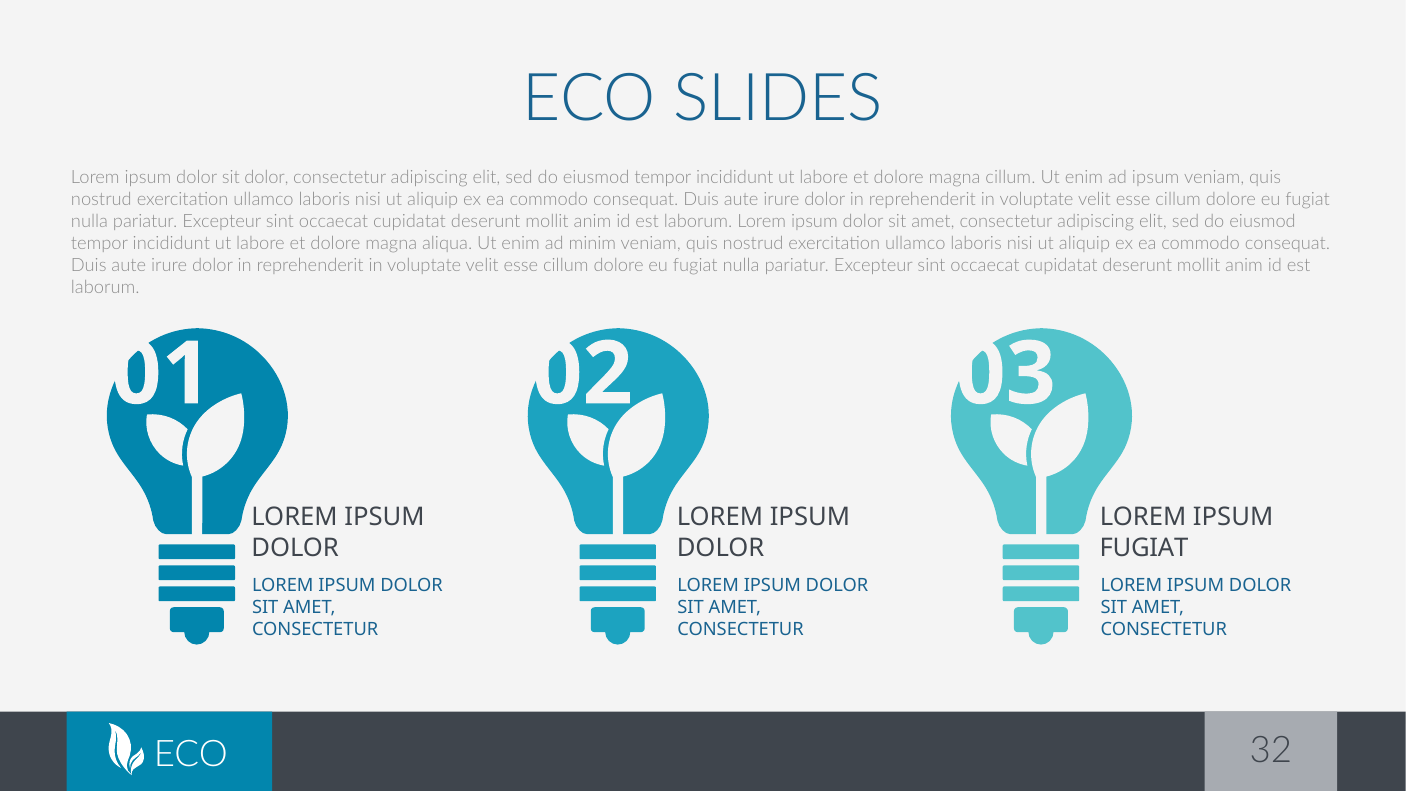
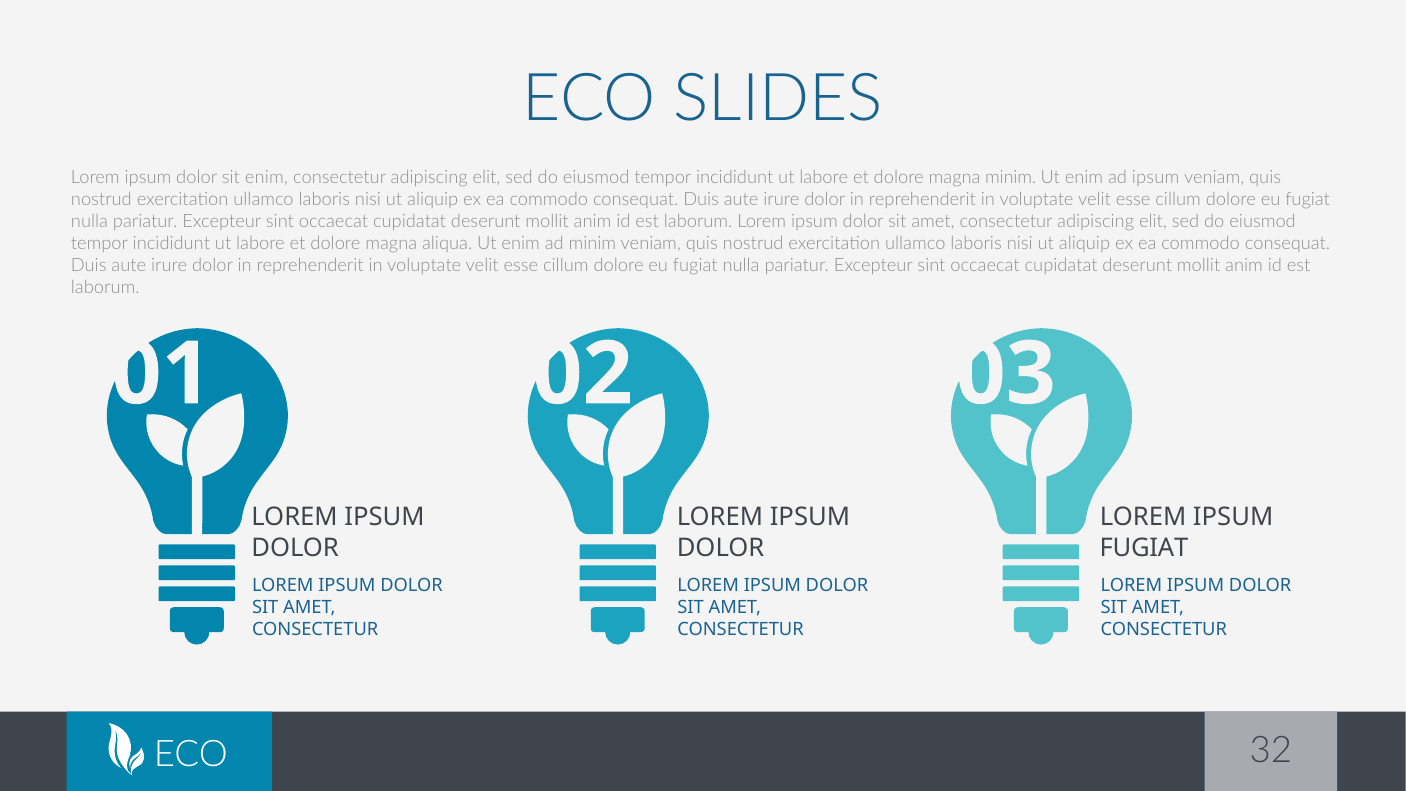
sit dolor: dolor -> enim
magna cillum: cillum -> minim
